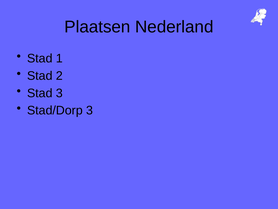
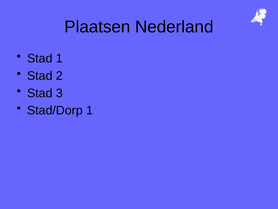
Stad/Dorp 3: 3 -> 1
